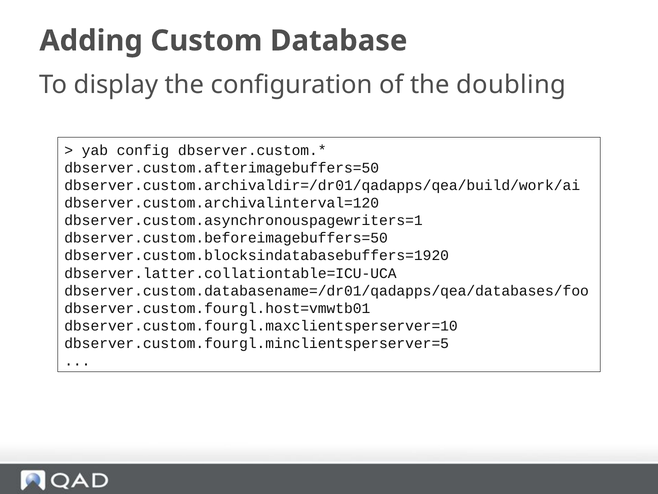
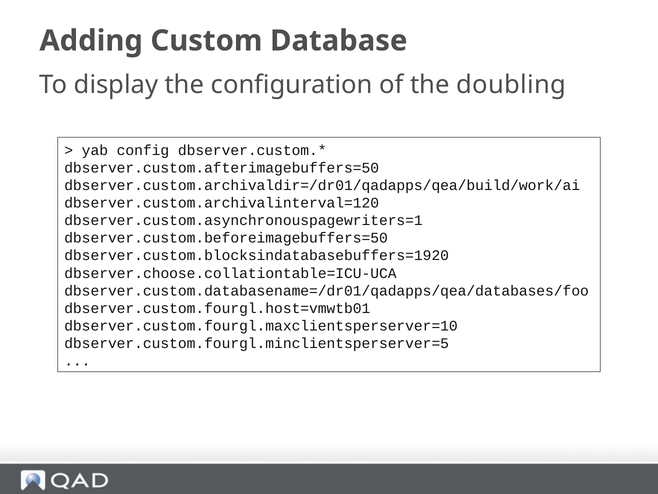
dbserver.latter.collationtable=ICU-UCA: dbserver.latter.collationtable=ICU-UCA -> dbserver.choose.collationtable=ICU-UCA
